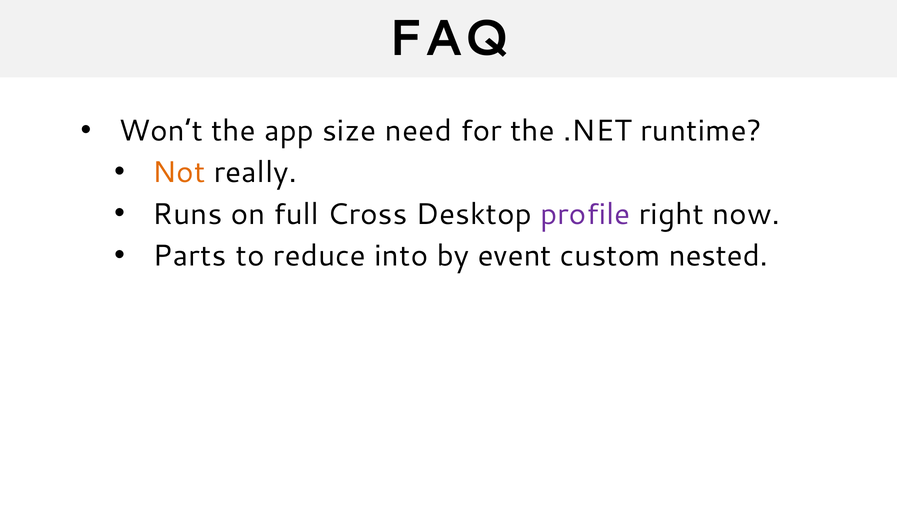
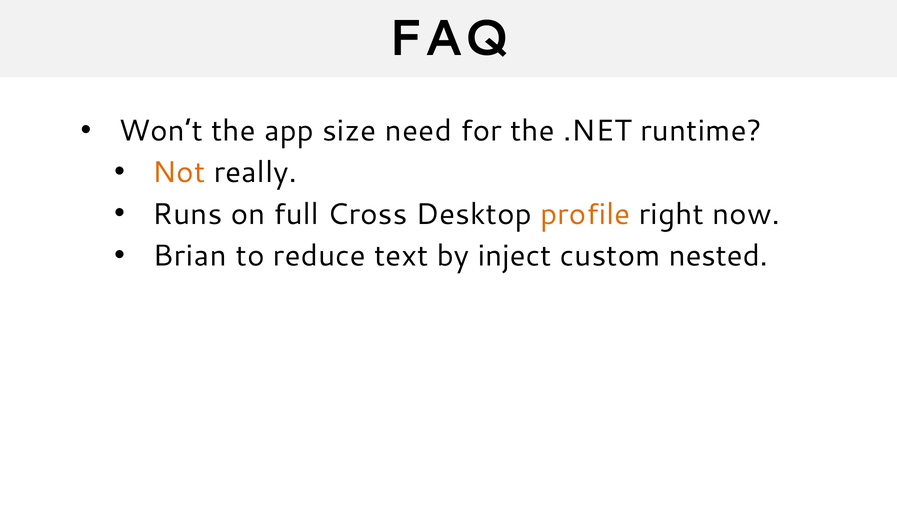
profile colour: purple -> orange
Parts: Parts -> Brian
into: into -> text
event: event -> inject
